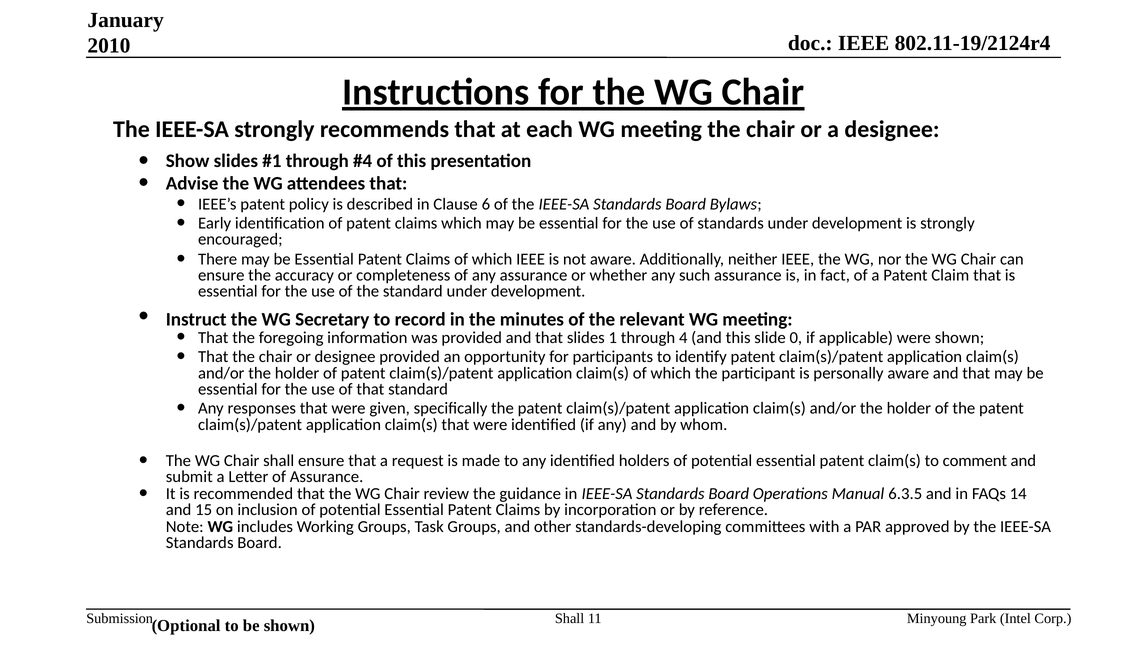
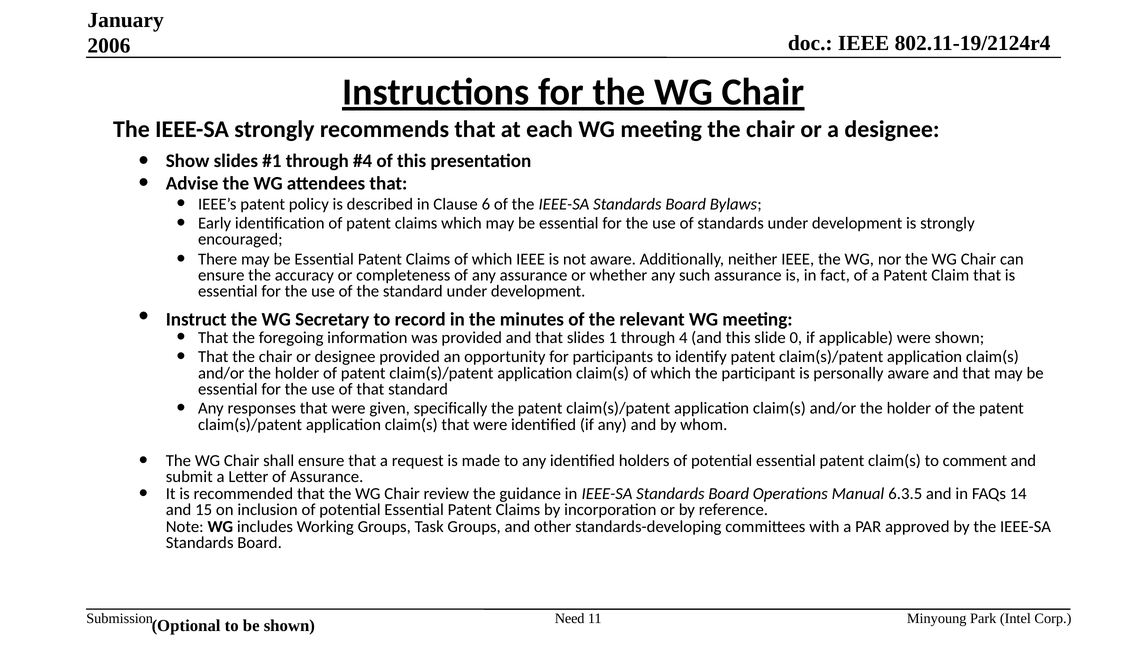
2010: 2010 -> 2006
Shall at (570, 619): Shall -> Need
